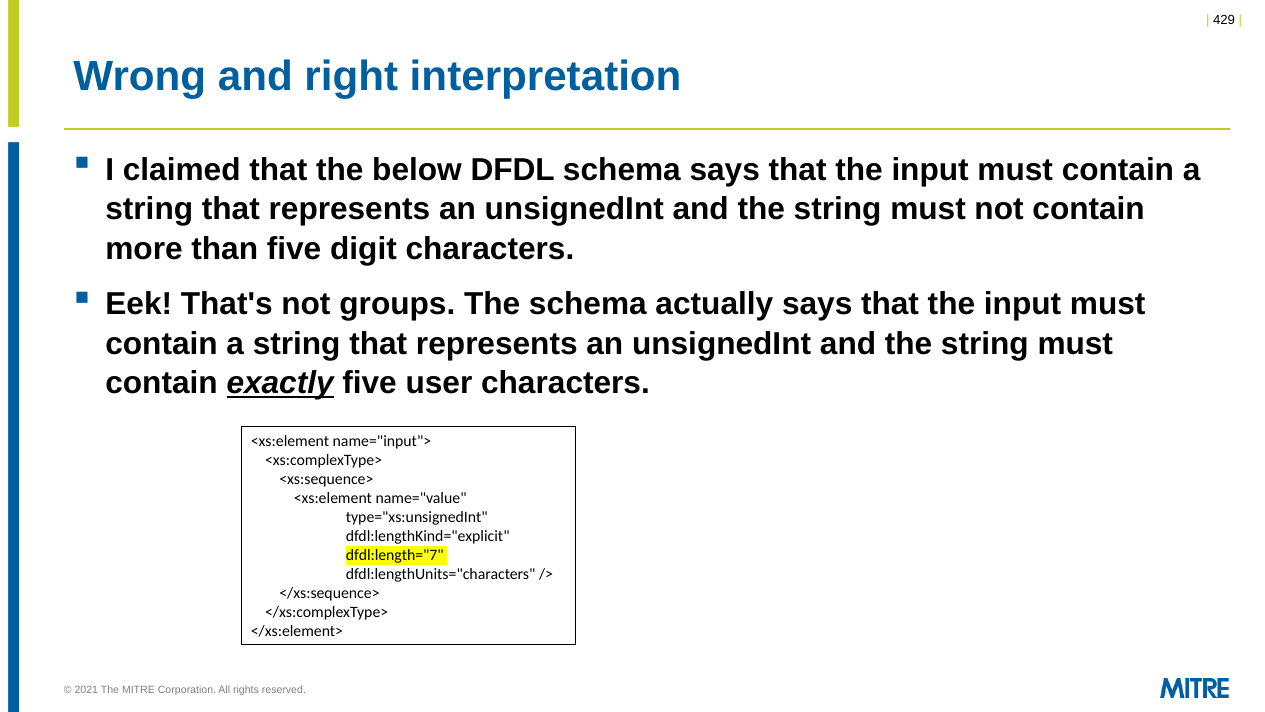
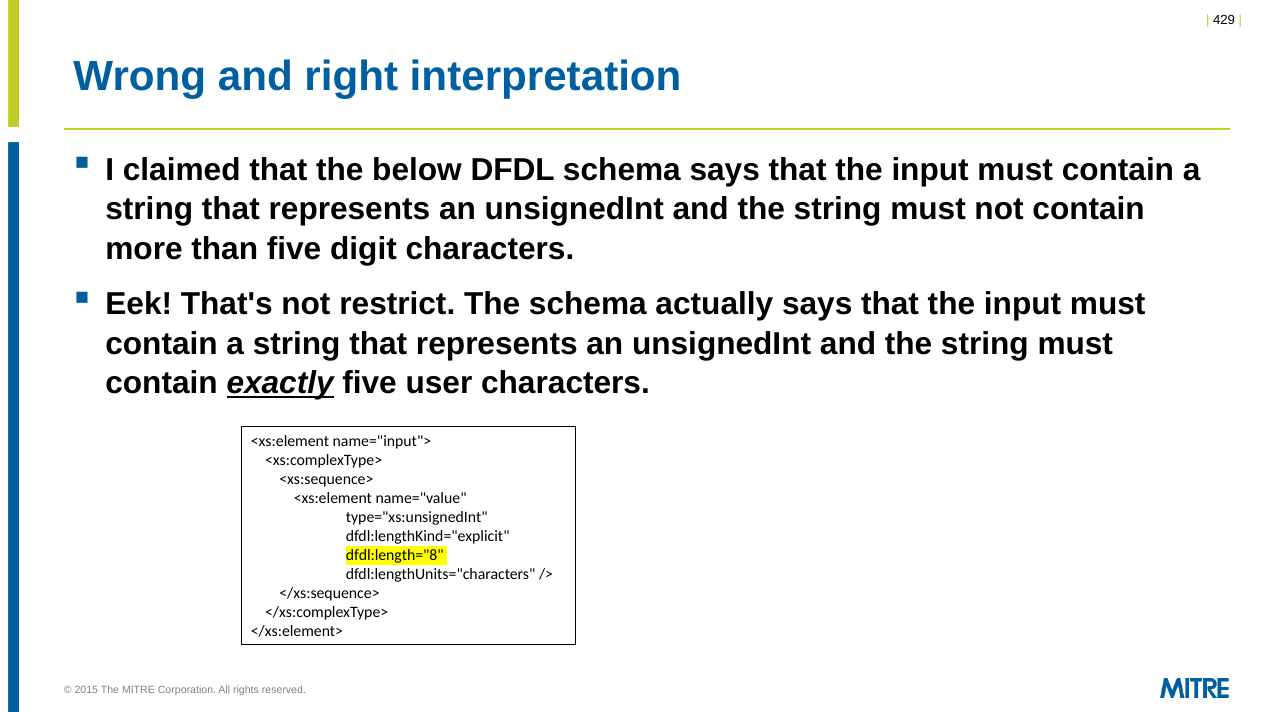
groups: groups -> restrict
dfdl:length="7: dfdl:length="7 -> dfdl:length="8
2021: 2021 -> 2015
